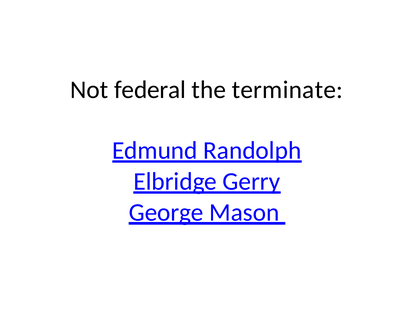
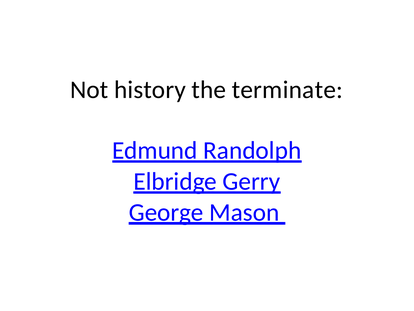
federal: federal -> history
